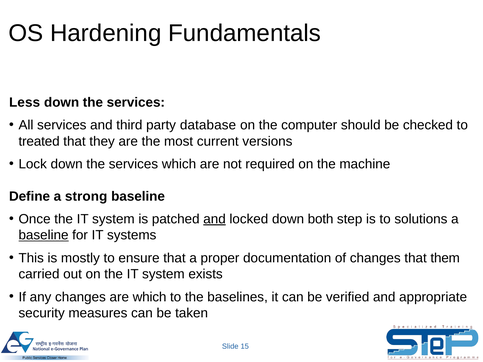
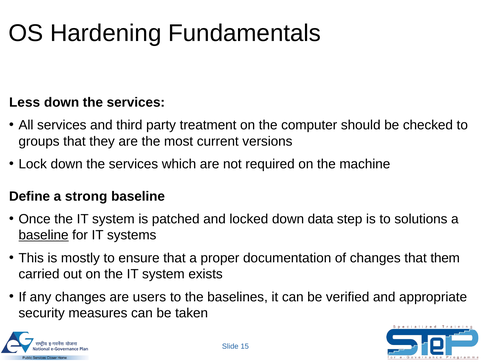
database: database -> treatment
treated: treated -> groups
and at (215, 219) underline: present -> none
both: both -> data
are which: which -> users
